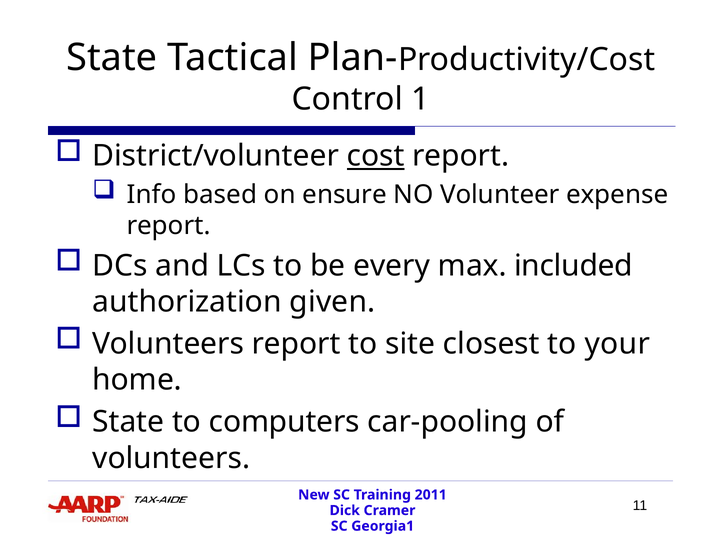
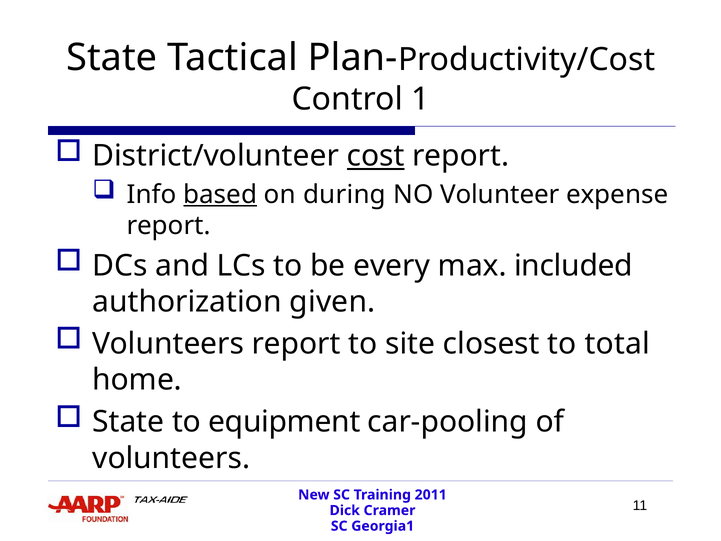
based underline: none -> present
ensure: ensure -> during
your: your -> total
computers: computers -> equipment
